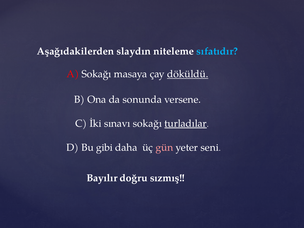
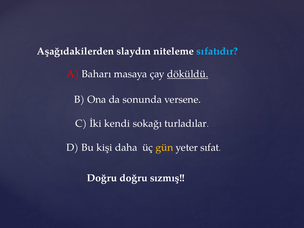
A Sokağı: Sokağı -> Baharı
sınavı: sınavı -> kendi
turladılar underline: present -> none
gibi: gibi -> kişi
gün colour: pink -> yellow
seni: seni -> sıfat
Bayılır at (102, 178): Bayılır -> Doğru
